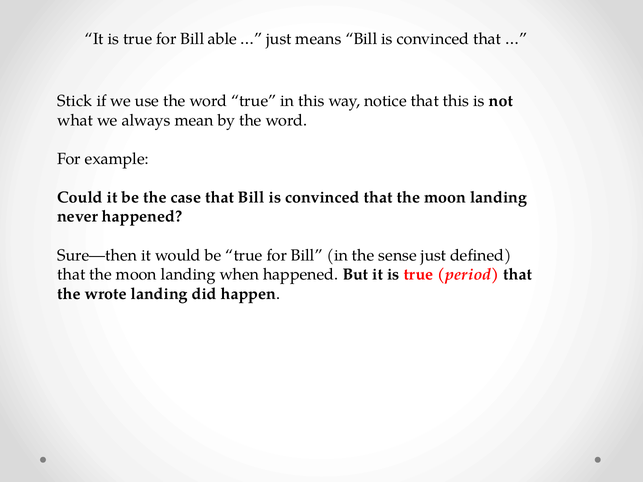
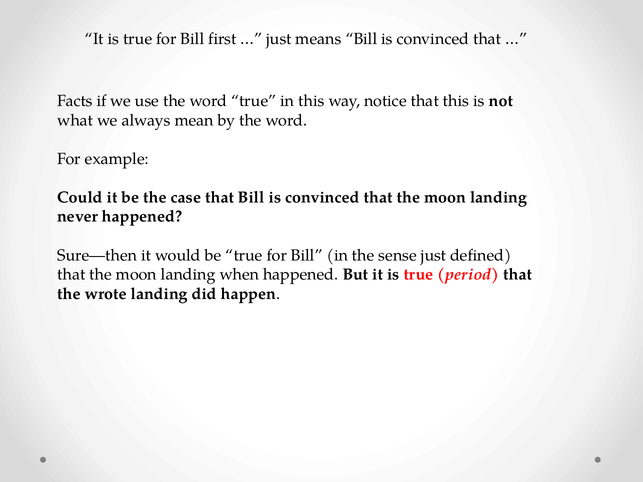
able: able -> first
Stick: Stick -> Facts
